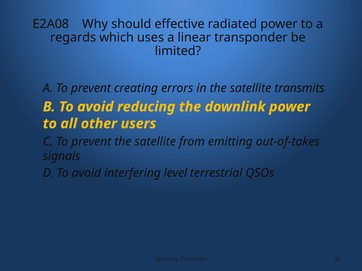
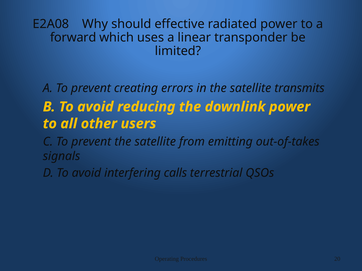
regards: regards -> forward
level: level -> calls
